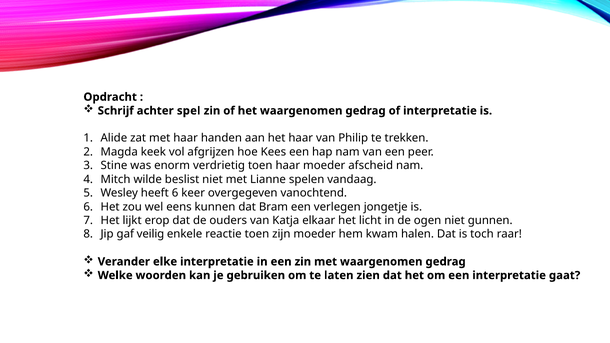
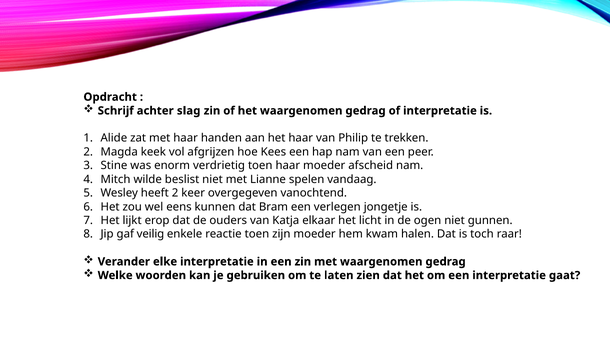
spel: spel -> slag
heeft 6: 6 -> 2
